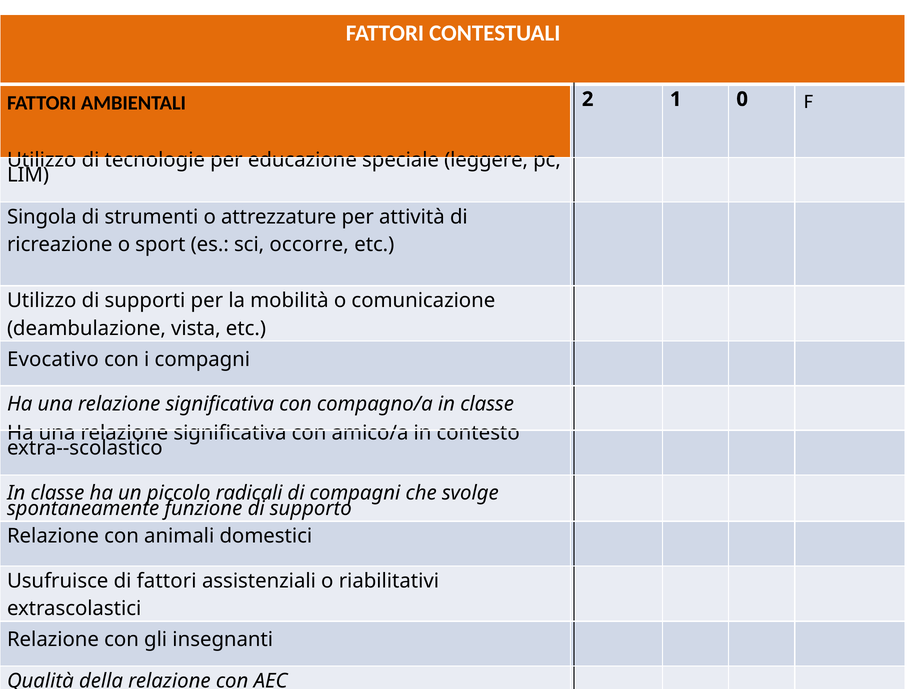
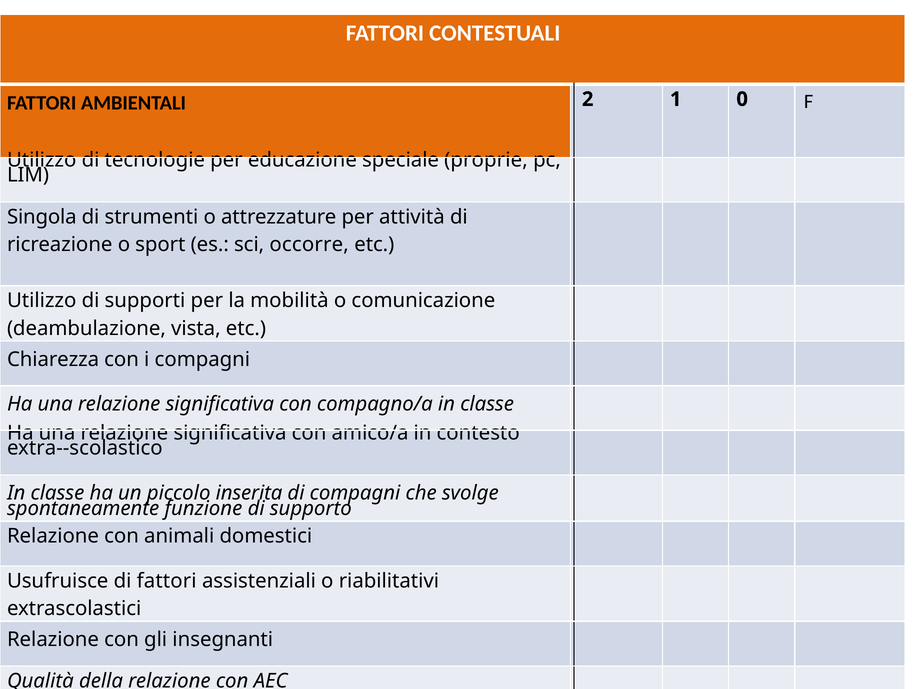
leggere: leggere -> proprie
Evocativo: Evocativo -> Chiarezza
radicali: radicali -> inserita
